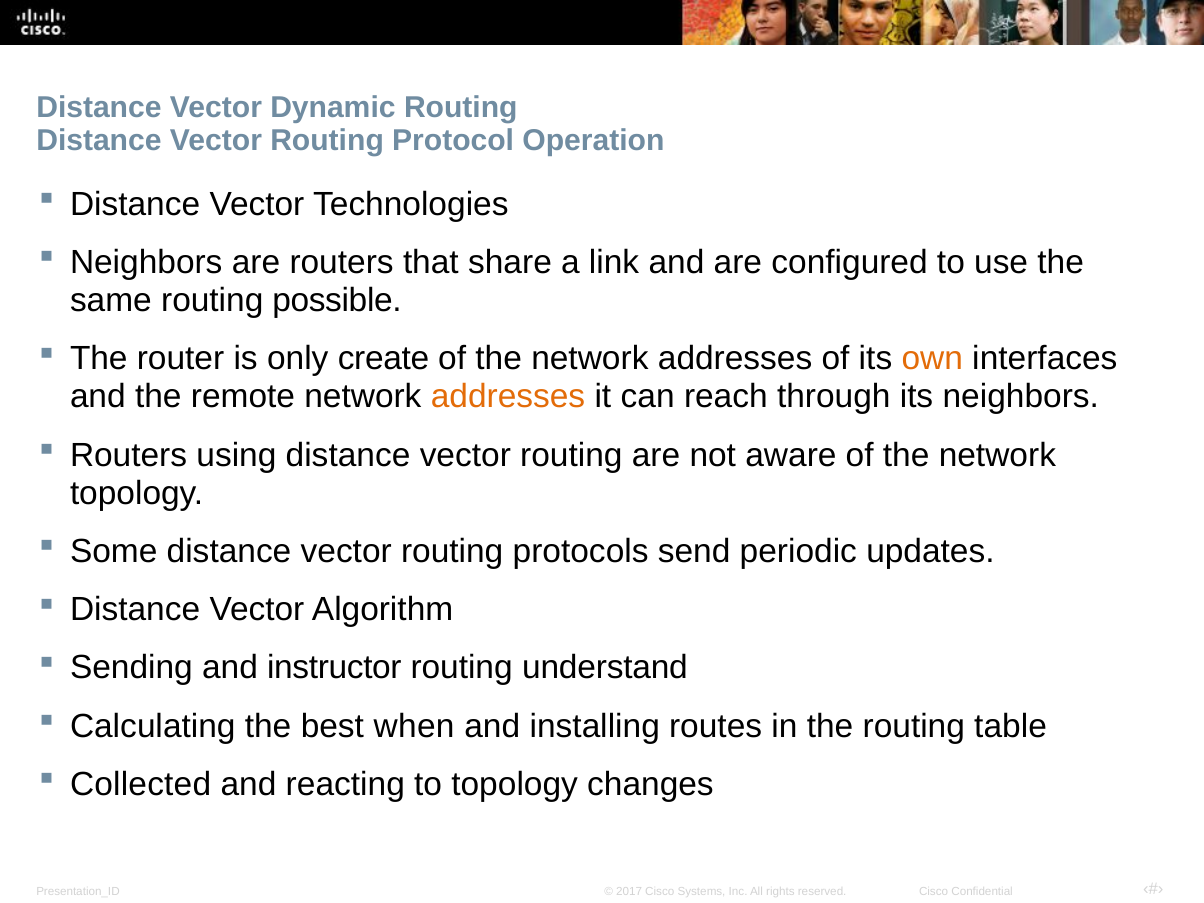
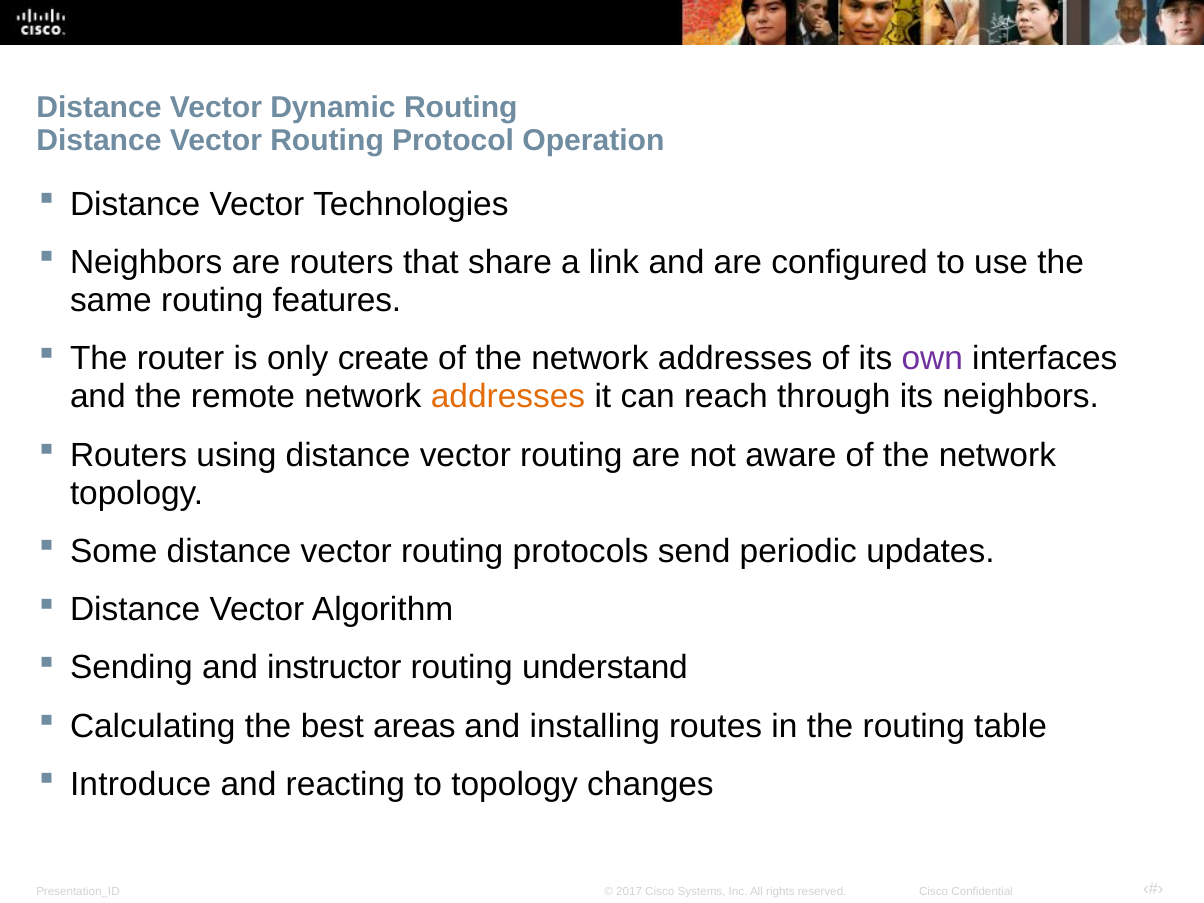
possible: possible -> features
own colour: orange -> purple
when: when -> areas
Collected: Collected -> Introduce
